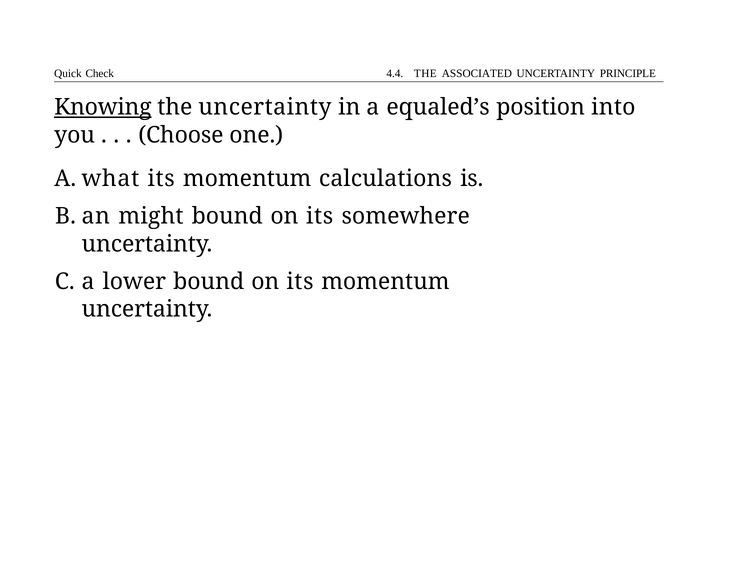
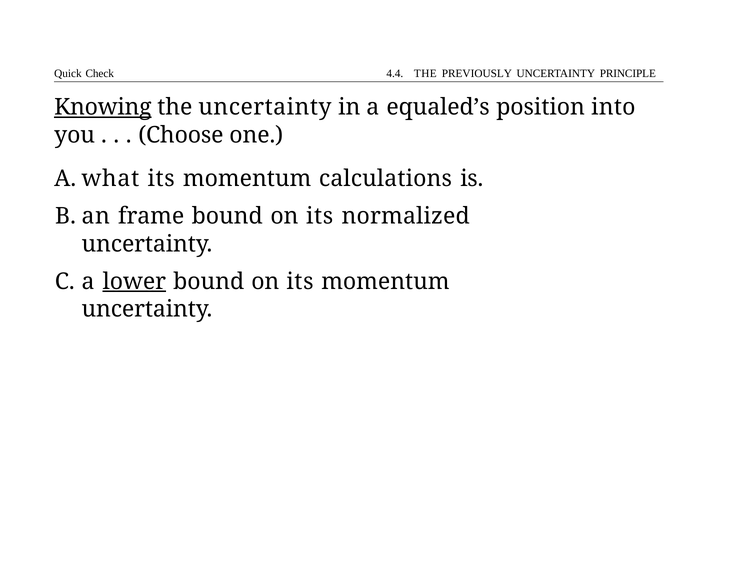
ASSOCIATED: ASSOCIATED -> PREVIOUSLY
might: might -> frame
somewhere: somewhere -> normalized
lower underline: none -> present
